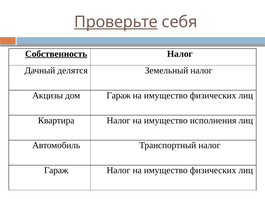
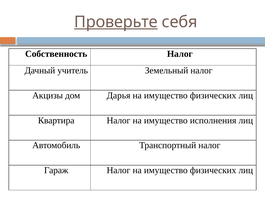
Собственность underline: present -> none
делятся: делятся -> учитель
дом Гараж: Гараж -> Дарья
